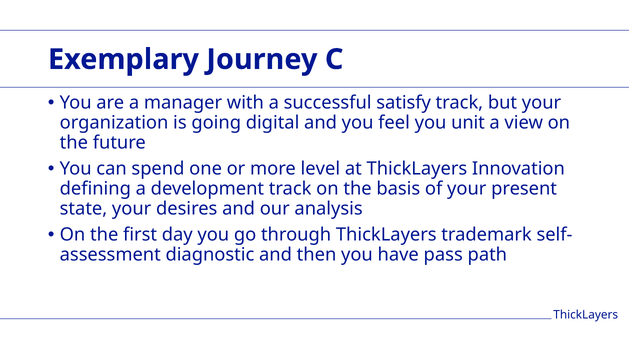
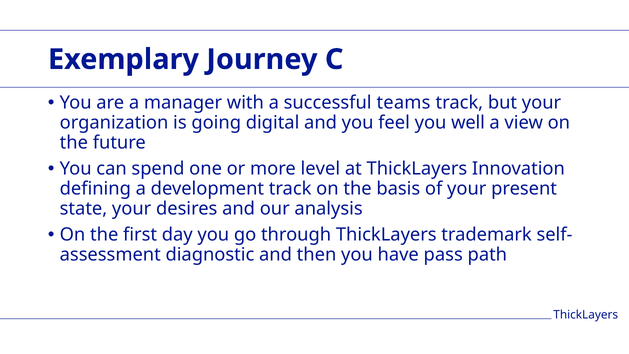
satisfy: satisfy -> teams
unit: unit -> well
